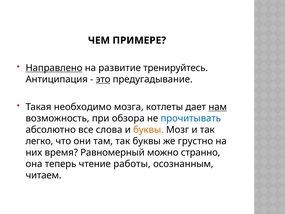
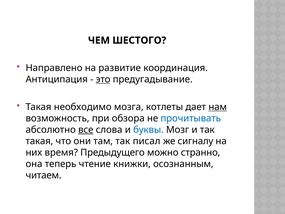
ПРИМЕРЕ: ПРИМЕРЕ -> ШЕСТОГО
Направлено underline: present -> none
тренируйтесь: тренируйтесь -> координация
все underline: none -> present
буквы at (148, 130) colour: orange -> blue
легко at (39, 141): легко -> такая
так буквы: буквы -> писал
грустно: грустно -> сигналу
Равномерный: Равномерный -> Предыдущего
работы: работы -> книжки
